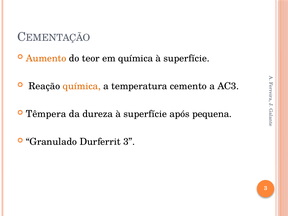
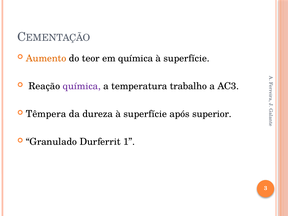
química at (82, 86) colour: orange -> purple
cemento: cemento -> trabalho
pequena: pequena -> superior
Durferrit 3: 3 -> 1
